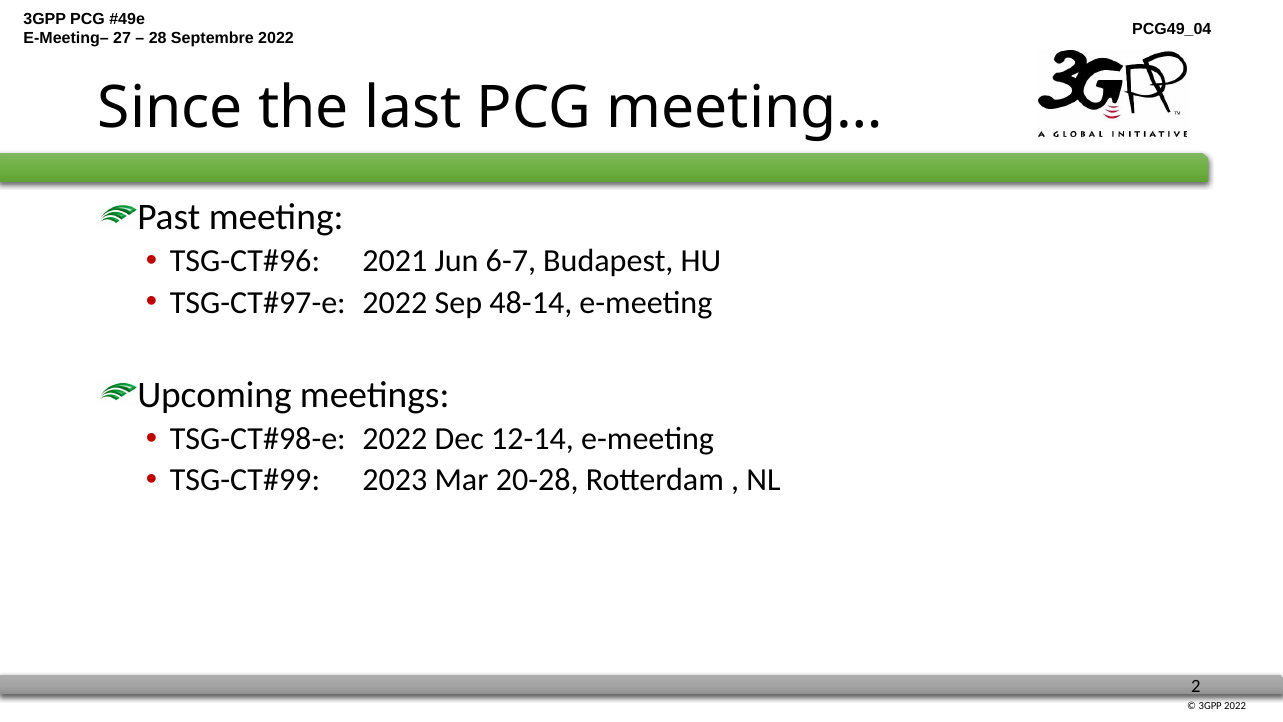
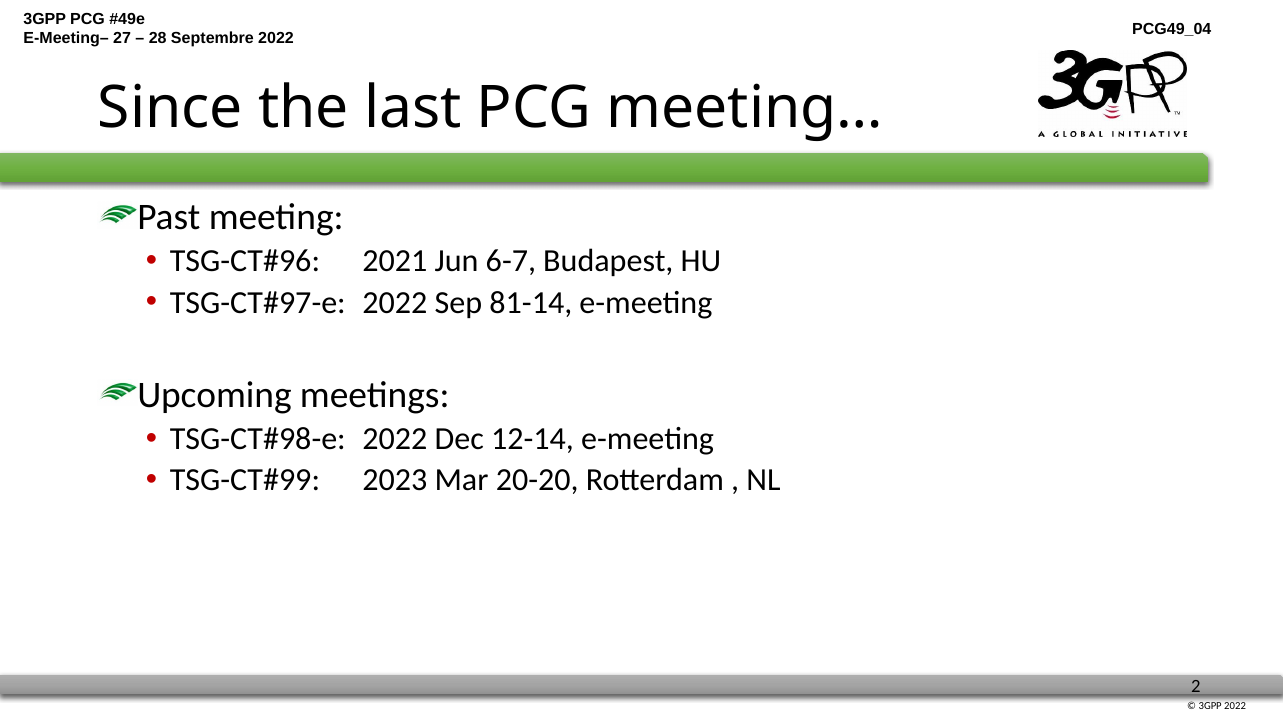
48-14: 48-14 -> 81-14
20-28: 20-28 -> 20-20
